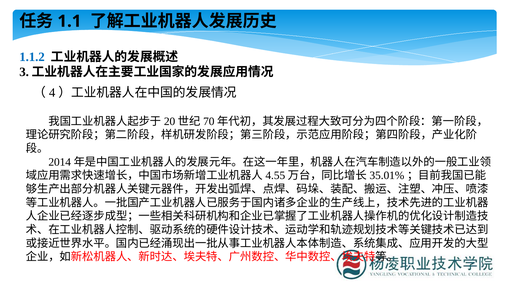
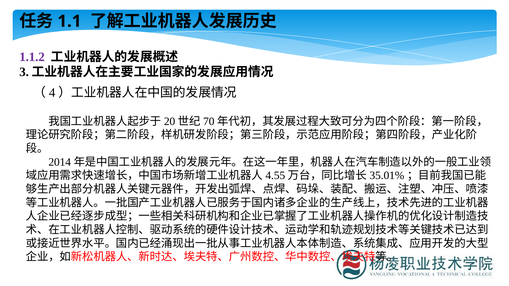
1.1.2 colour: blue -> purple
